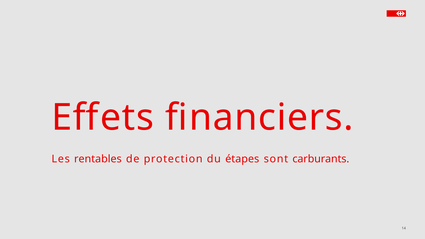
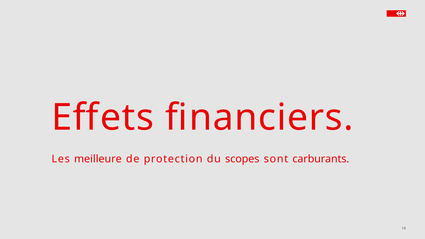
rentables: rentables -> meilleure
étapes: étapes -> scopes
